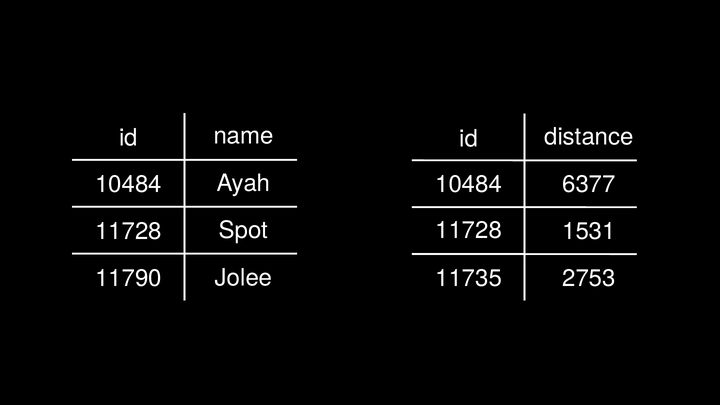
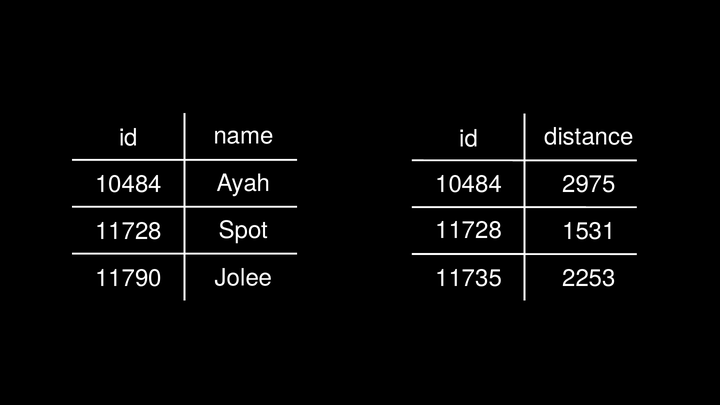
6377: 6377 -> 2975
2753: 2753 -> 2253
